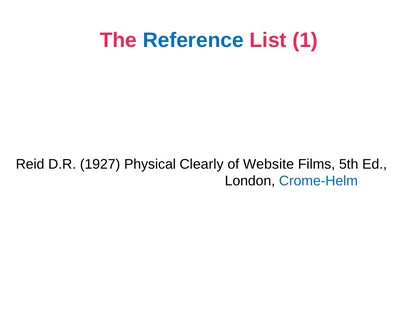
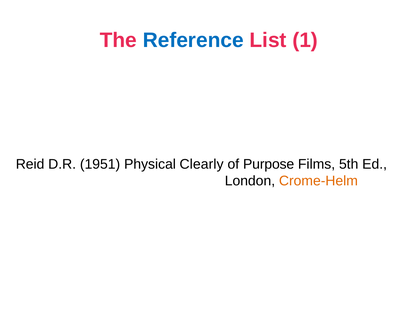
1927: 1927 -> 1951
Website: Website -> Purpose
Crome-Helm colour: blue -> orange
